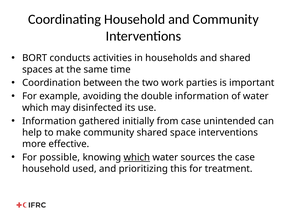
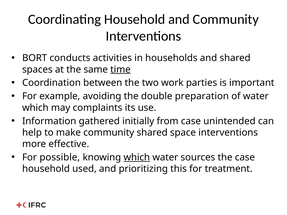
time underline: none -> present
double information: information -> preparation
disinfected: disinfected -> complaints
